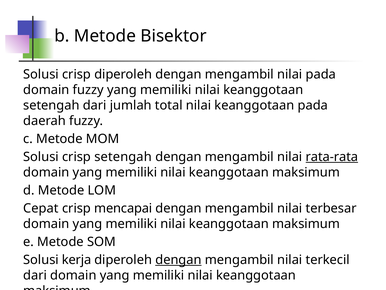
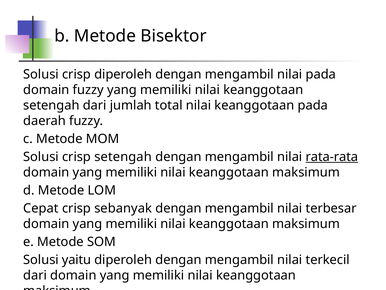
mencapai: mencapai -> sebanyak
kerja: kerja -> yaitu
dengan at (178, 259) underline: present -> none
